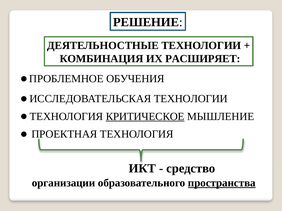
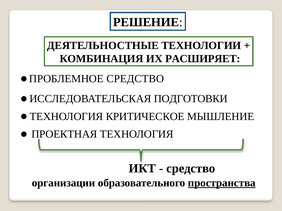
ПРОБЛЕМНОЕ ОБУЧЕНИЯ: ОБУЧЕНИЯ -> СРЕДСТВО
ИССЛЕДОВАТЕЛЬСКАЯ ТЕХНОЛОГИИ: ТЕХНОЛОГИИ -> ПОДГОТОВКИ
КРИТИЧЕСКОЕ underline: present -> none
